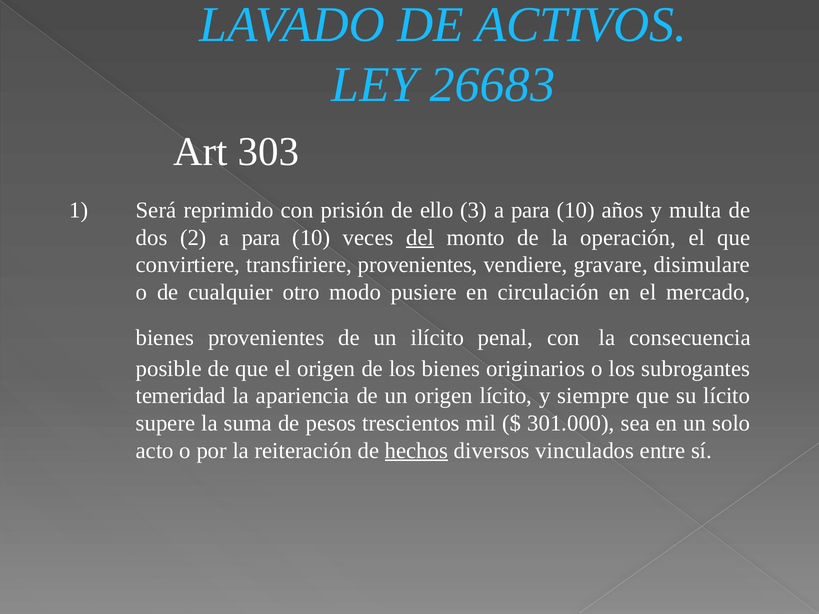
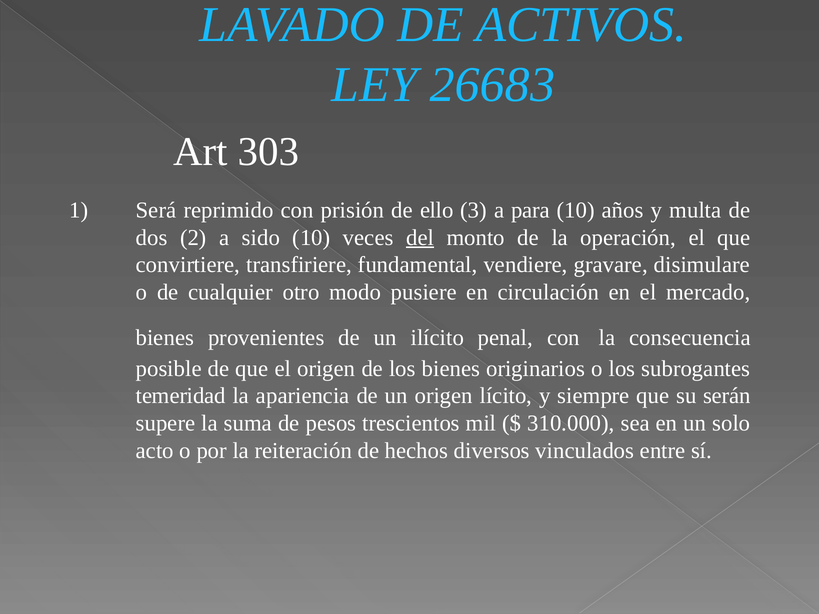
2 a para: para -> sido
transfiriere provenientes: provenientes -> fundamental
su lícito: lícito -> serán
301.000: 301.000 -> 310.000
hechos underline: present -> none
